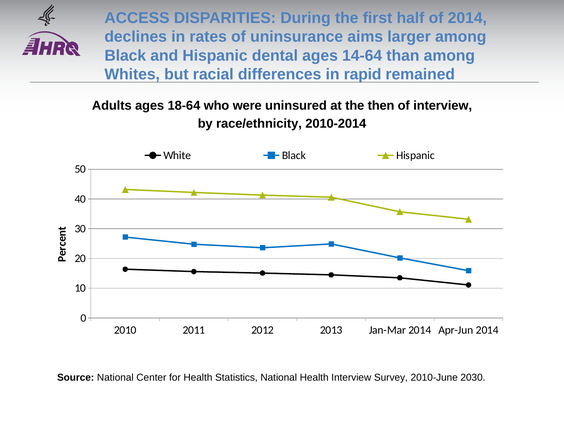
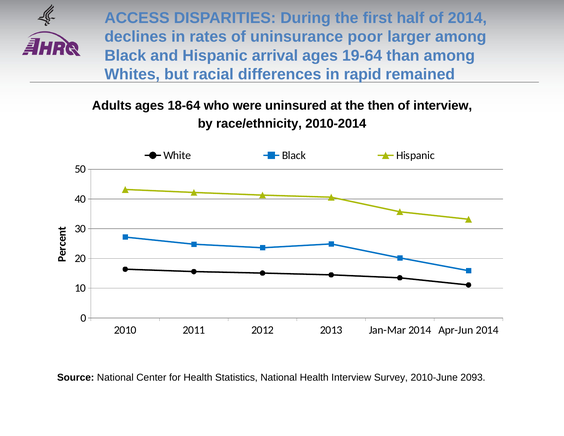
aims: aims -> poor
dental: dental -> arrival
14-64: 14-64 -> 19-64
2030: 2030 -> 2093
